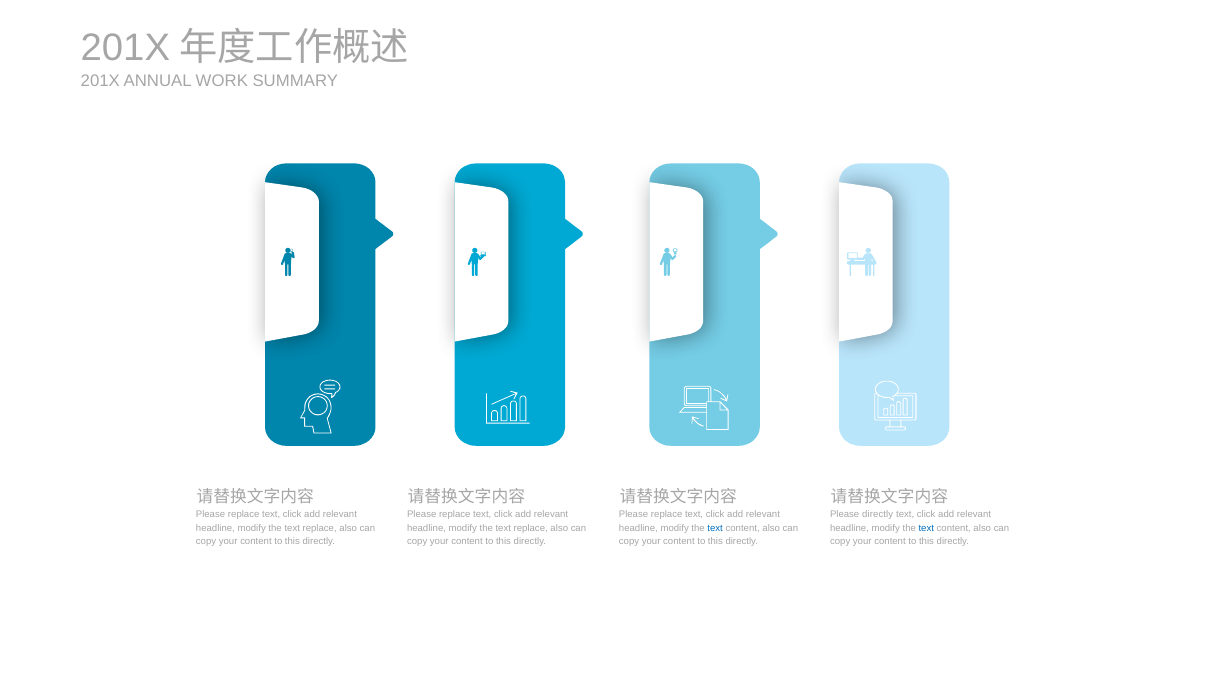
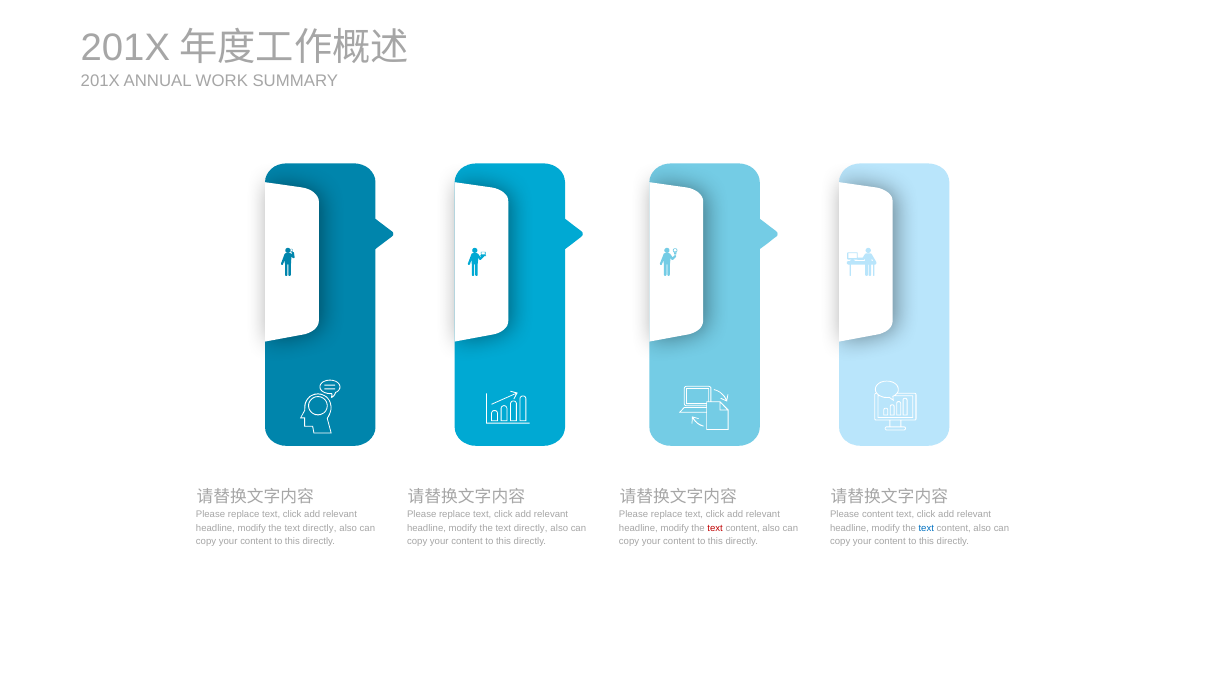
Please directly: directly -> content
replace at (320, 528): replace -> directly
replace at (531, 528): replace -> directly
text at (715, 528) colour: blue -> red
